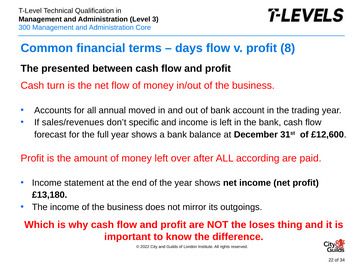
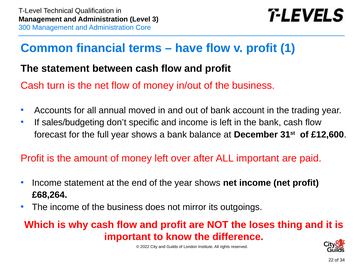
days: days -> have
8: 8 -> 1
The presented: presented -> statement
sales/revenues: sales/revenues -> sales/budgeting
ALL according: according -> important
£13,180: £13,180 -> £68,264
